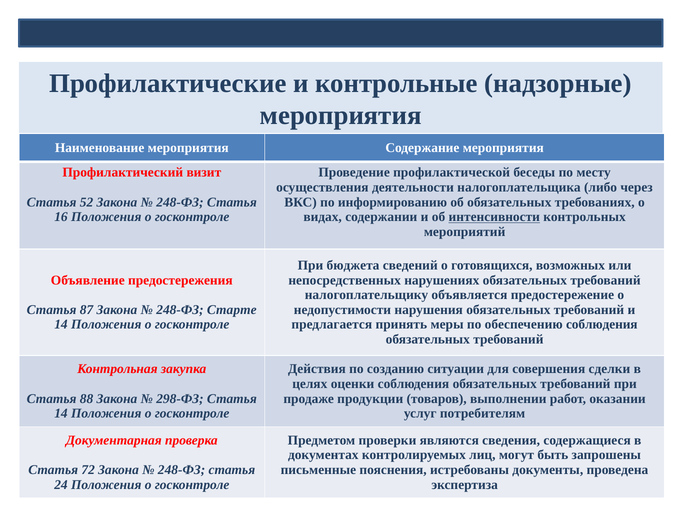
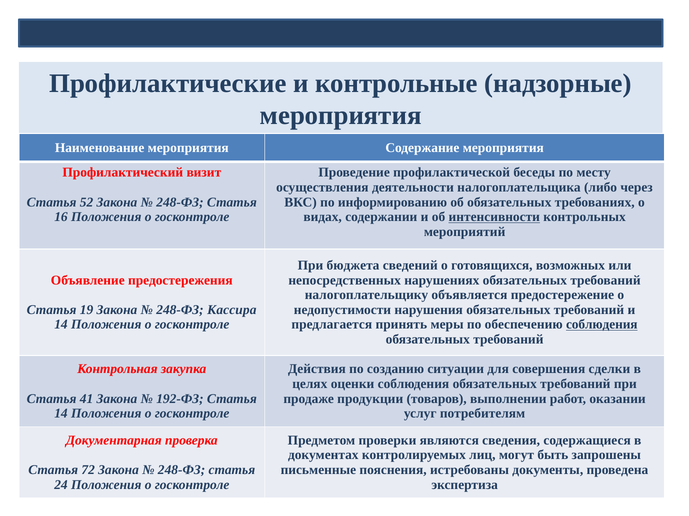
87: 87 -> 19
Старте: Старте -> Кассира
соблюдения at (602, 325) underline: none -> present
88: 88 -> 41
298-ФЗ: 298-ФЗ -> 192-ФЗ
